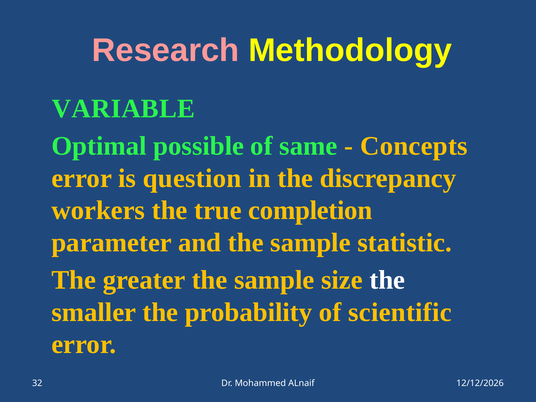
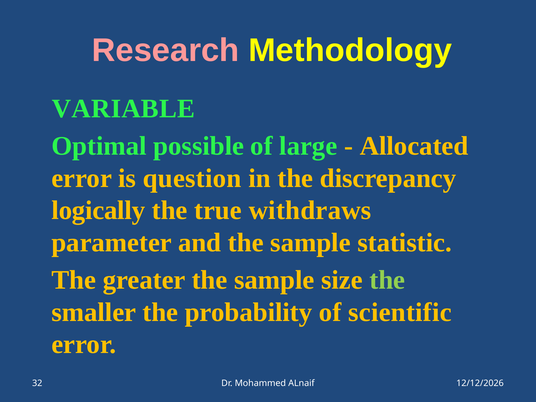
same: same -> large
Concepts: Concepts -> Allocated
workers: workers -> logically
completion: completion -> withdraws
the at (387, 280) colour: white -> light green
